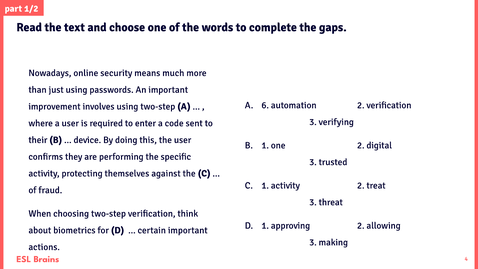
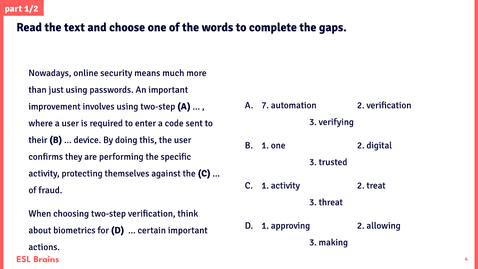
6: 6 -> 7
